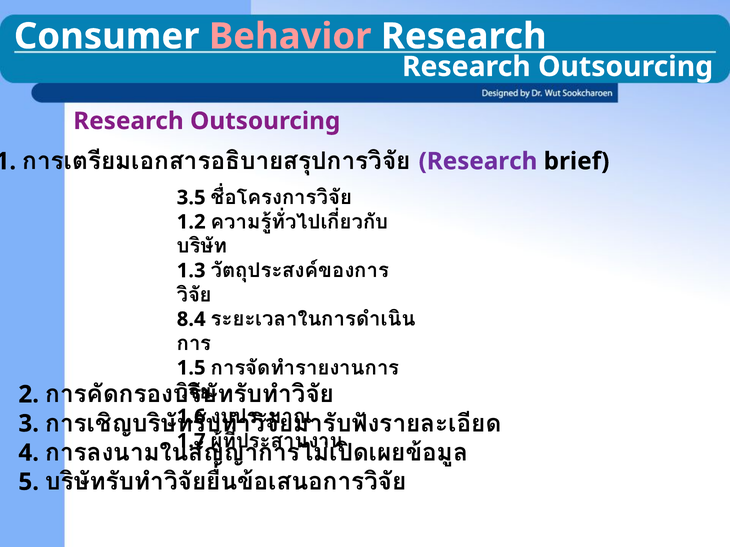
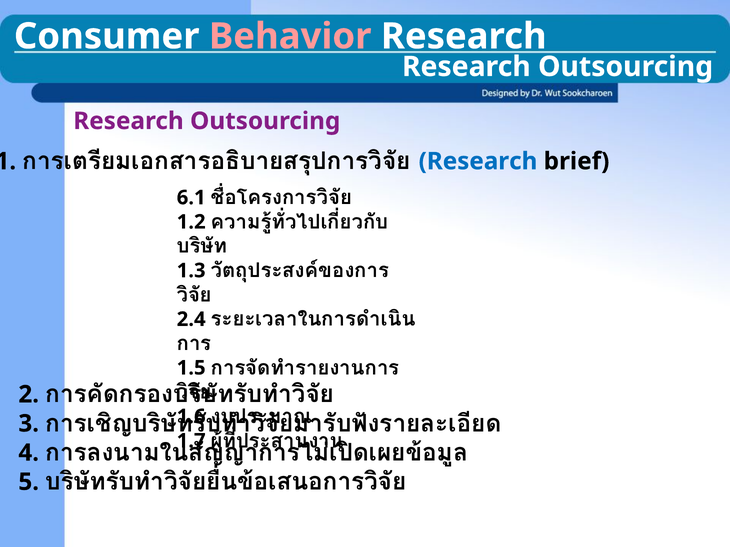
Research at (478, 161) colour: purple -> blue
3.5: 3.5 -> 6.1
8.4: 8.4 -> 2.4
